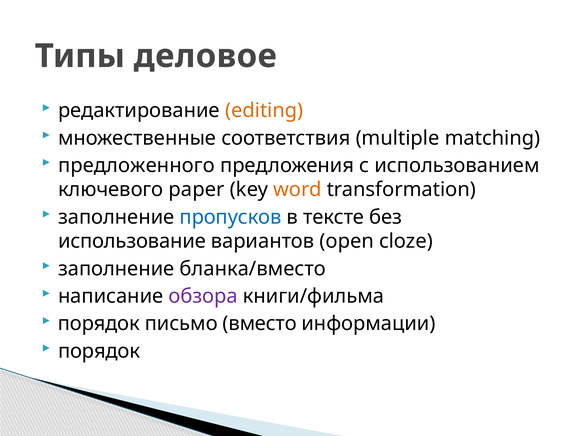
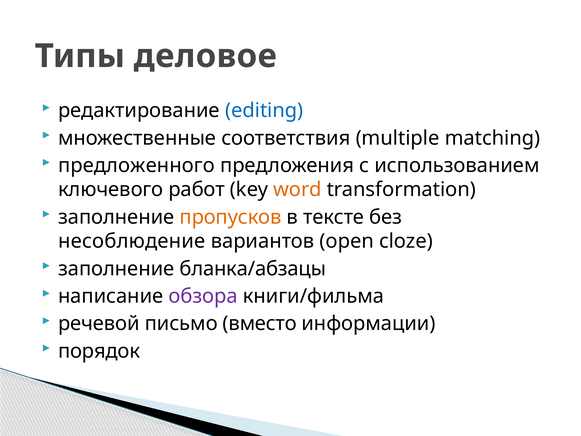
editing colour: orange -> blue
paper: paper -> работ
пропусков colour: blue -> orange
использование: использование -> несоблюдение
бланка/вместо: бланка/вместо -> бланка/абзацы
порядок at (99, 323): порядок -> речевой
